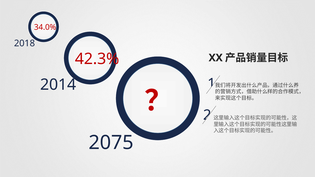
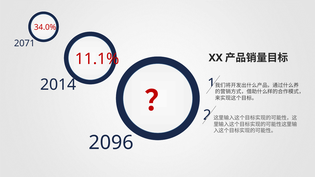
2018: 2018 -> 2071
42.3%: 42.3% -> 11.1%
2075: 2075 -> 2096
